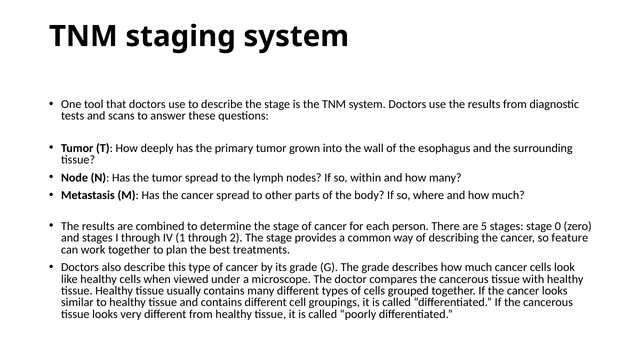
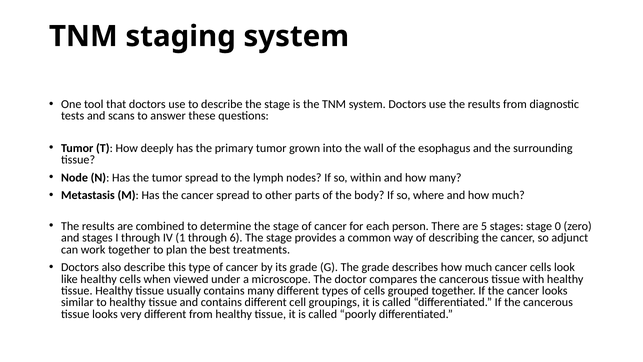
2: 2 -> 6
feature: feature -> adjunct
